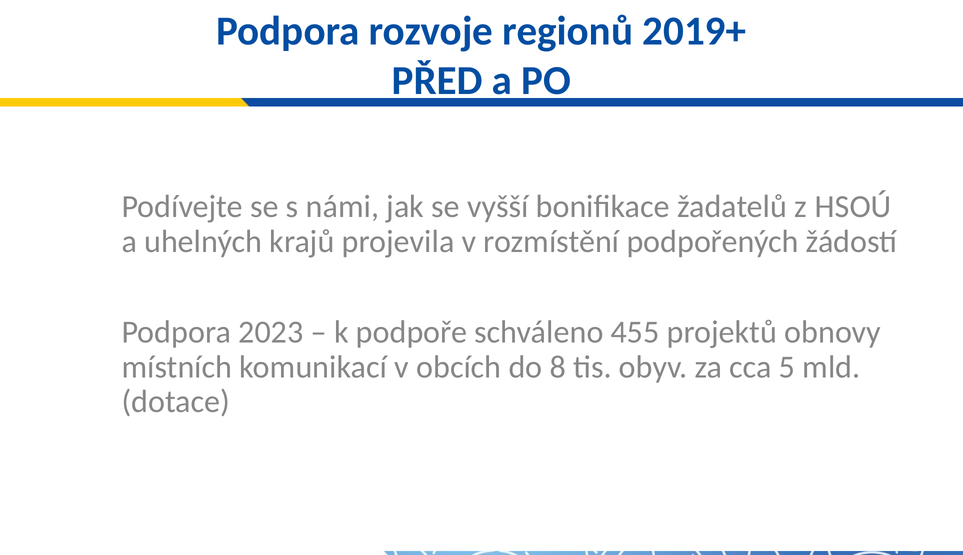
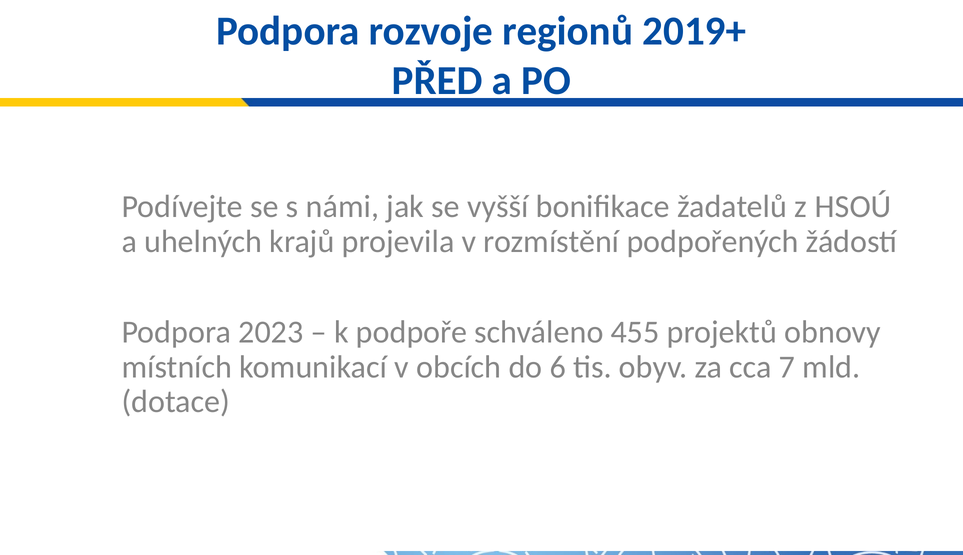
8: 8 -> 6
5: 5 -> 7
